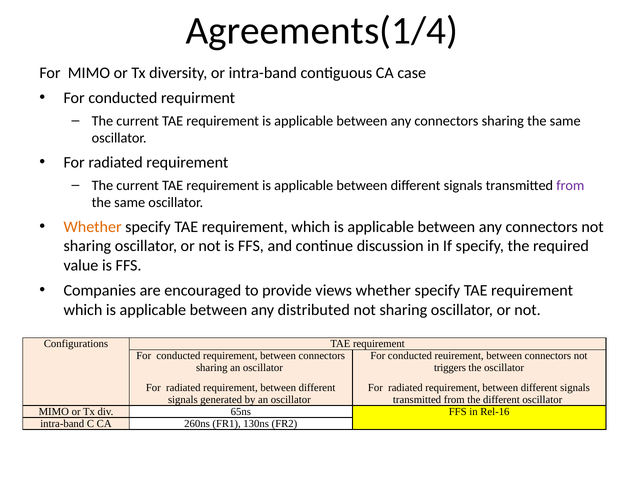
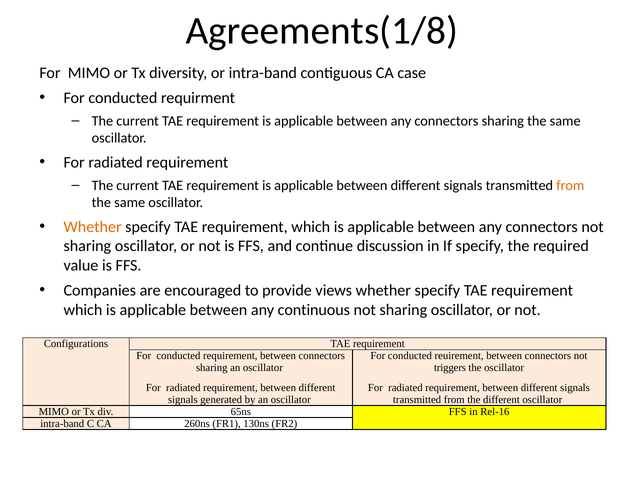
Agreements(1/4: Agreements(1/4 -> Agreements(1/8
from at (570, 186) colour: purple -> orange
distributed: distributed -> continuous
